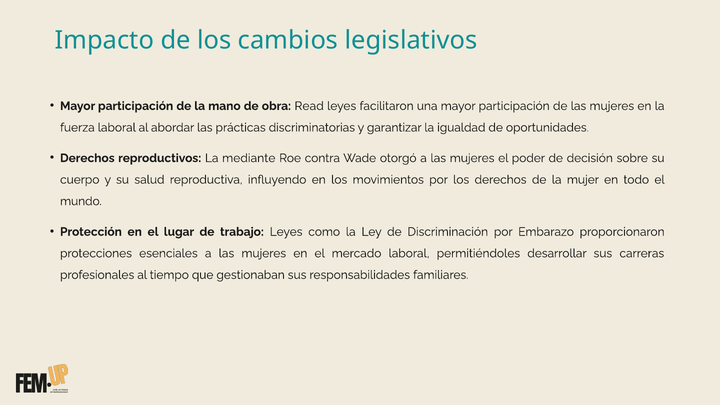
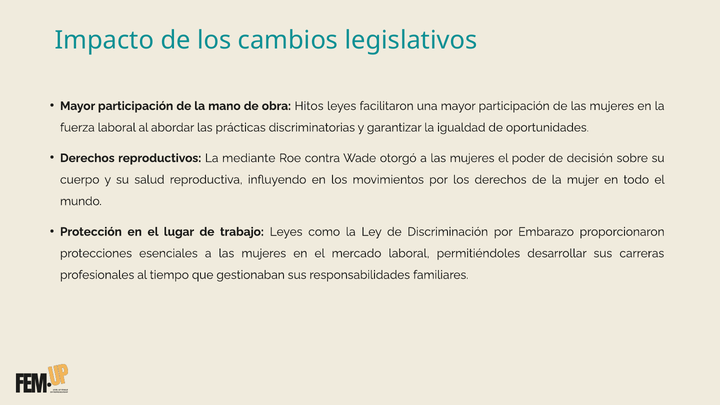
Read: Read -> Hitos
